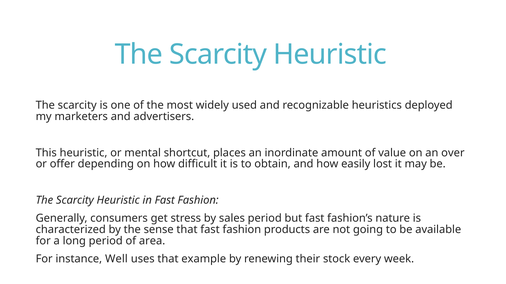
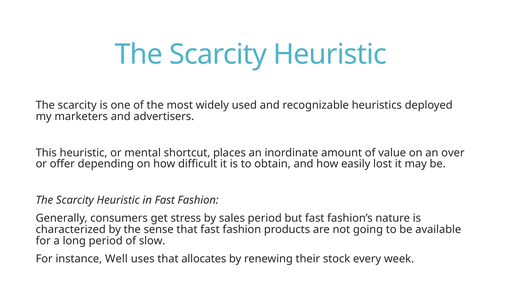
area: area -> slow
example: example -> allocates
